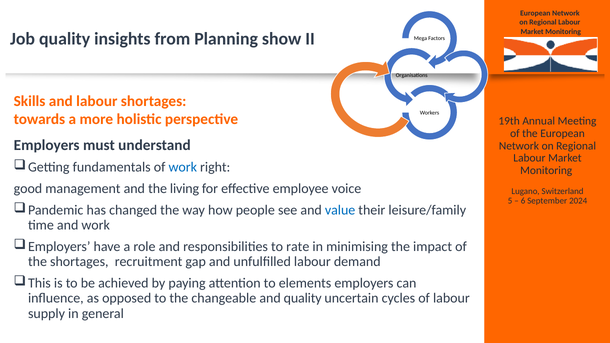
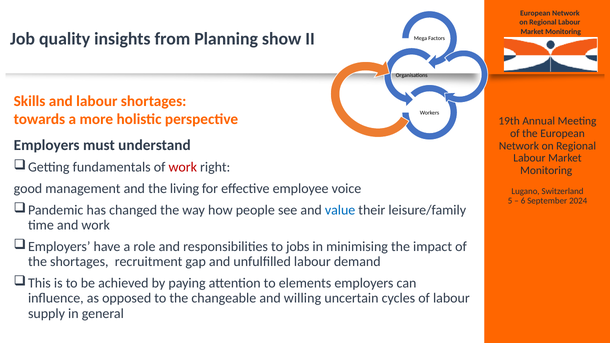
work at (183, 167) colour: blue -> red
rate: rate -> jobs
and quality: quality -> willing
